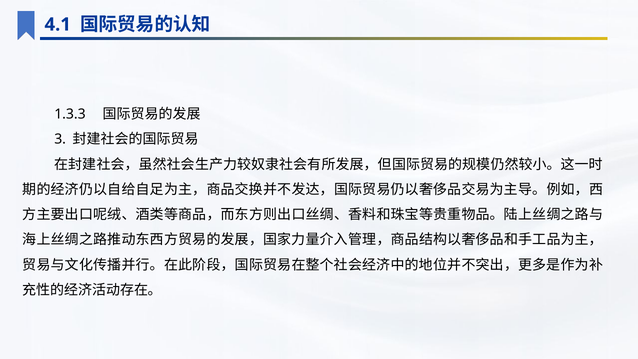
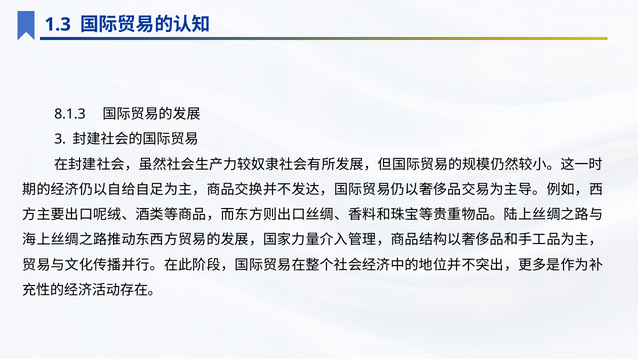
4.1: 4.1 -> 1.3
1.3.3: 1.3.3 -> 8.1.3
